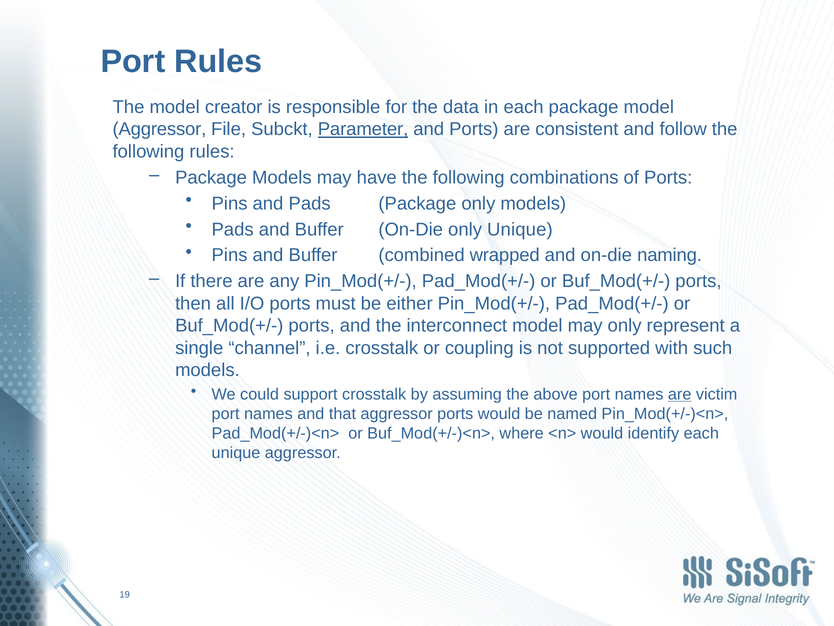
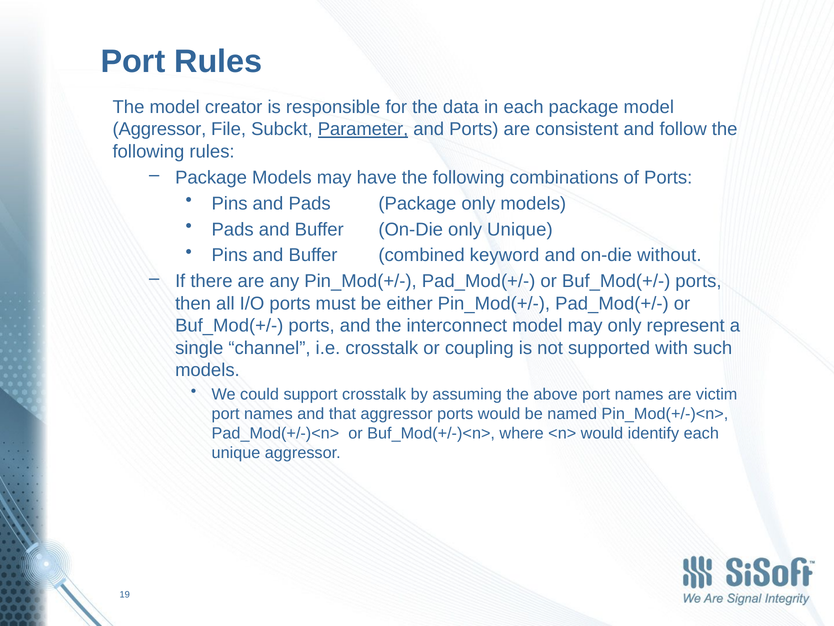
wrapped: wrapped -> keyword
naming: naming -> without
are at (680, 394) underline: present -> none
